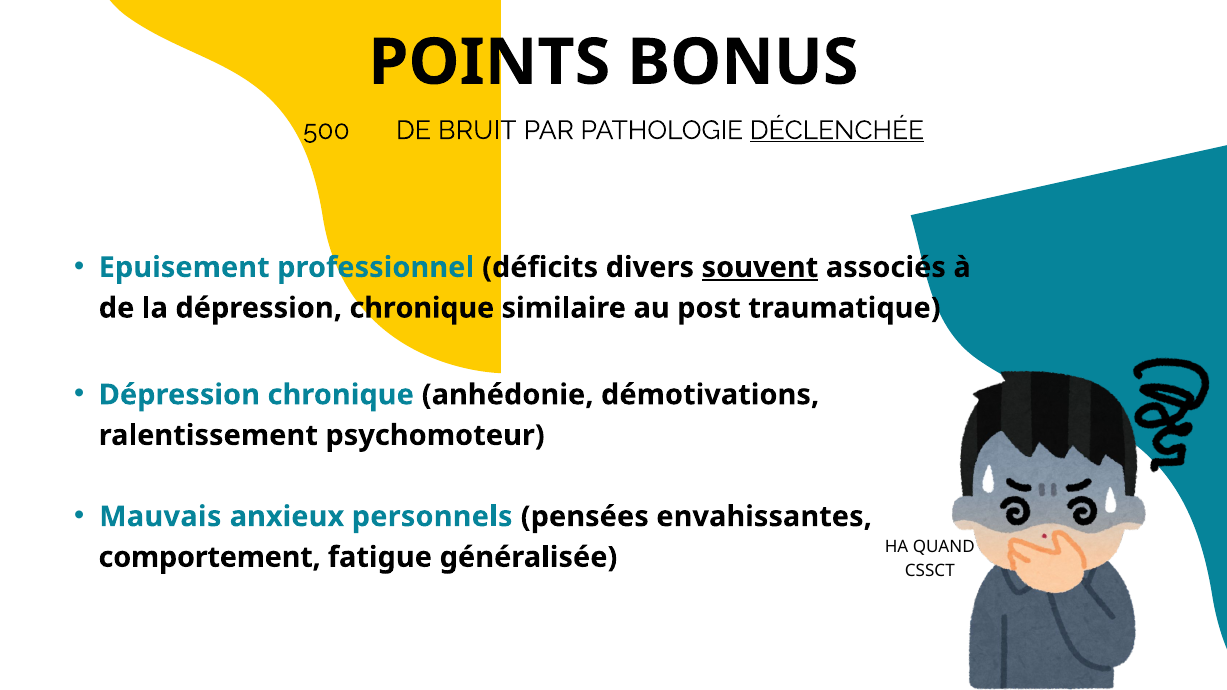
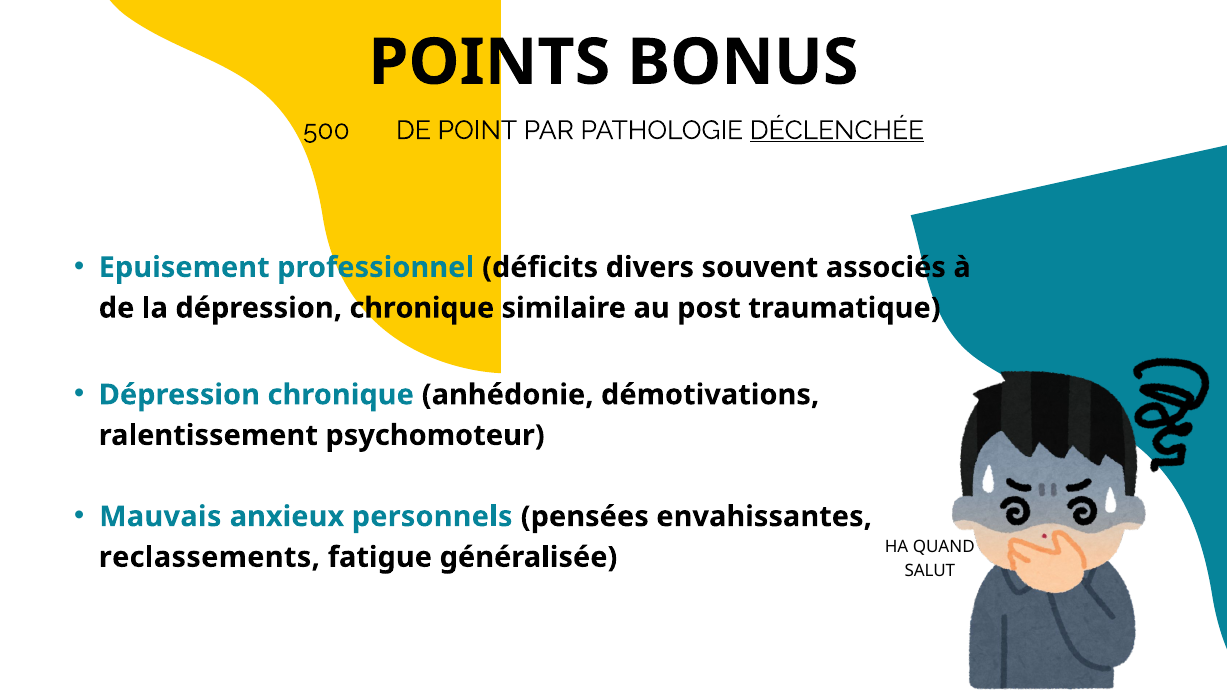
BRUIT: BRUIT -> POINT
souvent underline: present -> none
comportement: comportement -> reclassements
CSSCT: CSSCT -> SALUT
